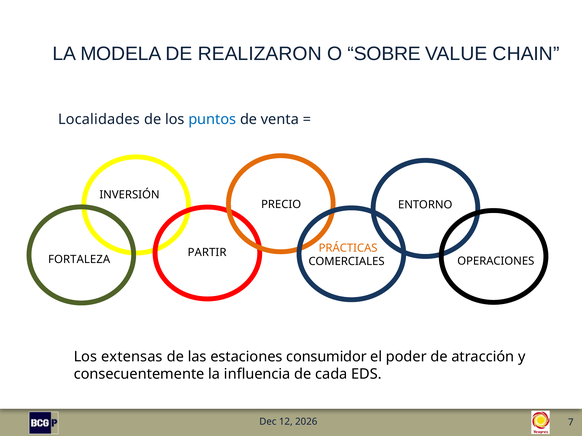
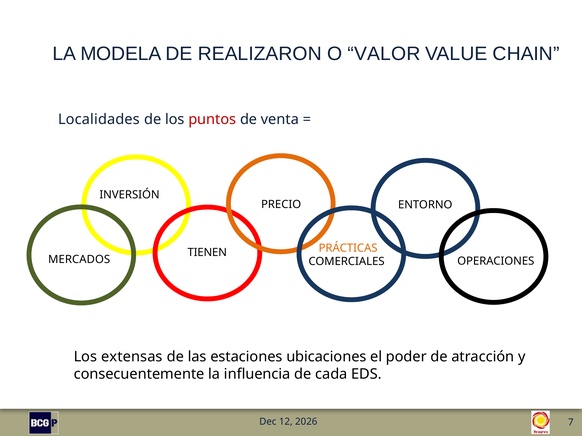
SOBRE: SOBRE -> VALOR
puntos colour: blue -> red
PARTIR: PARTIR -> TIENEN
FORTALEZA: FORTALEZA -> MERCADOS
consumidor: consumidor -> ubicaciones
